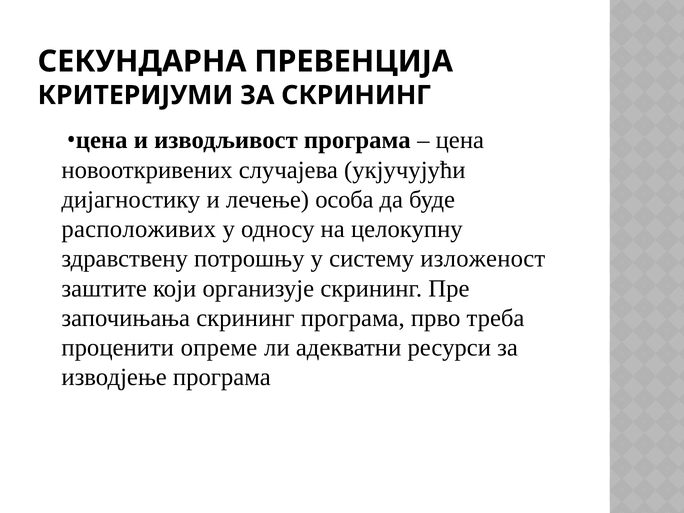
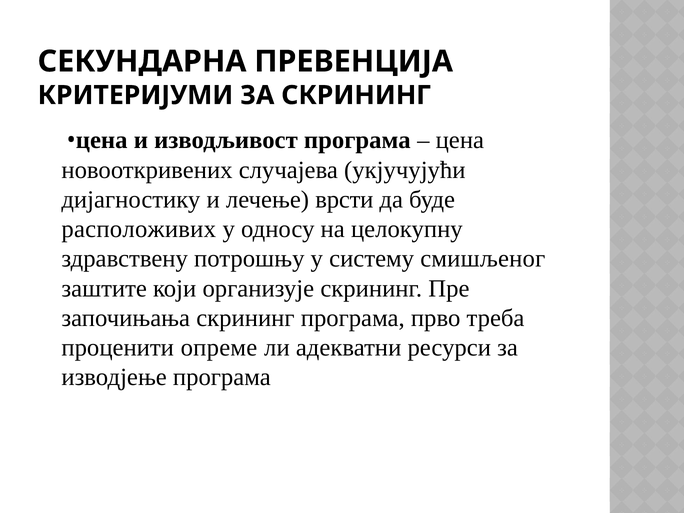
особа: особа -> врсти
изложеност: изложеност -> смишљеног
